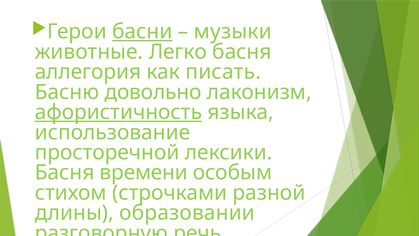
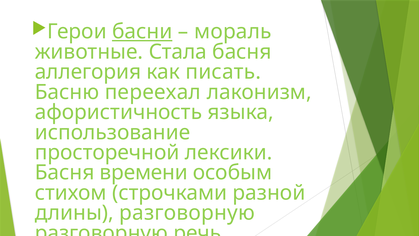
музыки: музыки -> мораль
Легко: Легко -> Стала
довольно: довольно -> переехал
афористичность underline: present -> none
длины образовании: образовании -> разговорную
